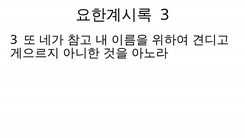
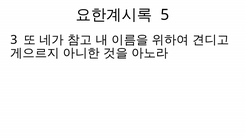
3 at (165, 15): 3 -> 5
